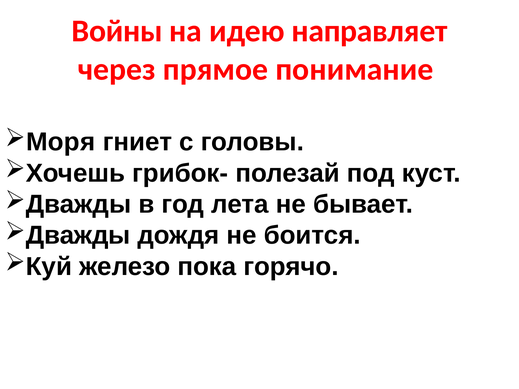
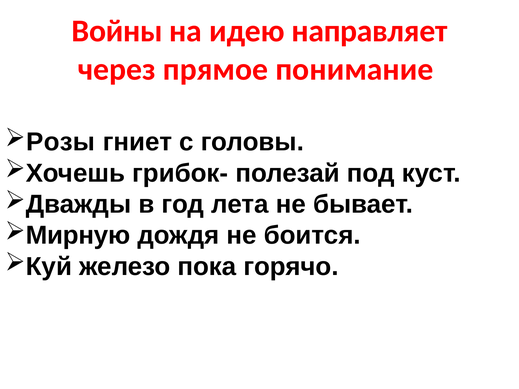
Моря: Моря -> Розы
Дважды at (78, 236): Дважды -> Мирную
